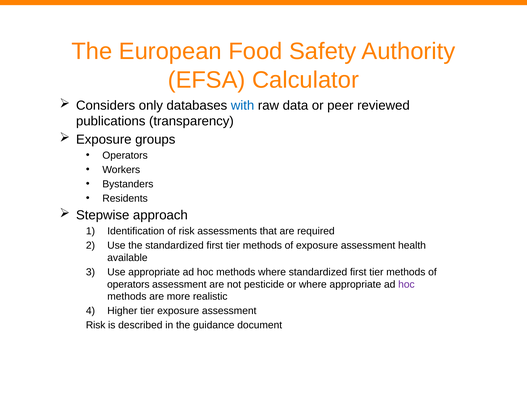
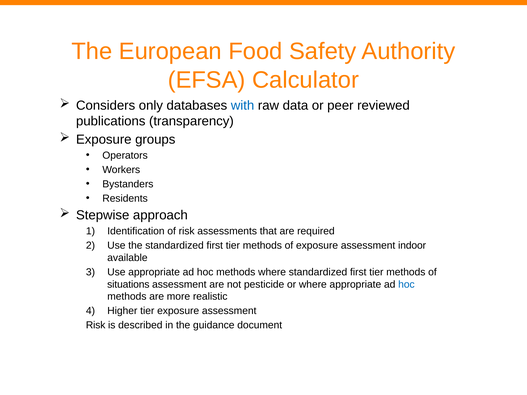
health: health -> indoor
operators at (128, 285): operators -> situations
hoc at (406, 285) colour: purple -> blue
